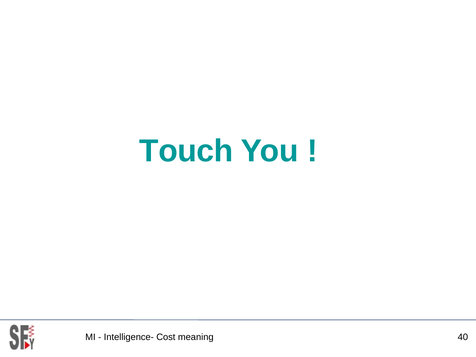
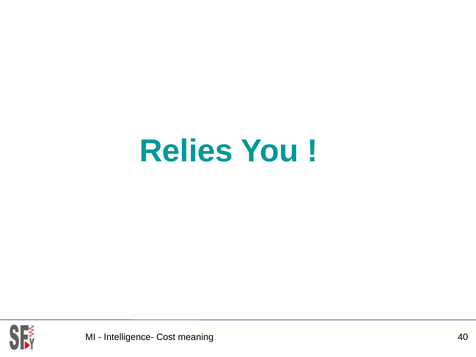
Touch: Touch -> Relies
